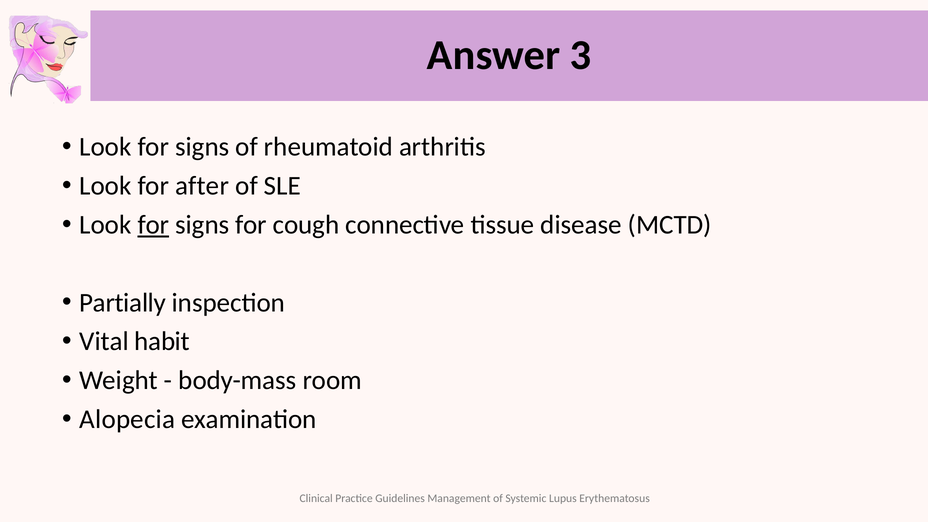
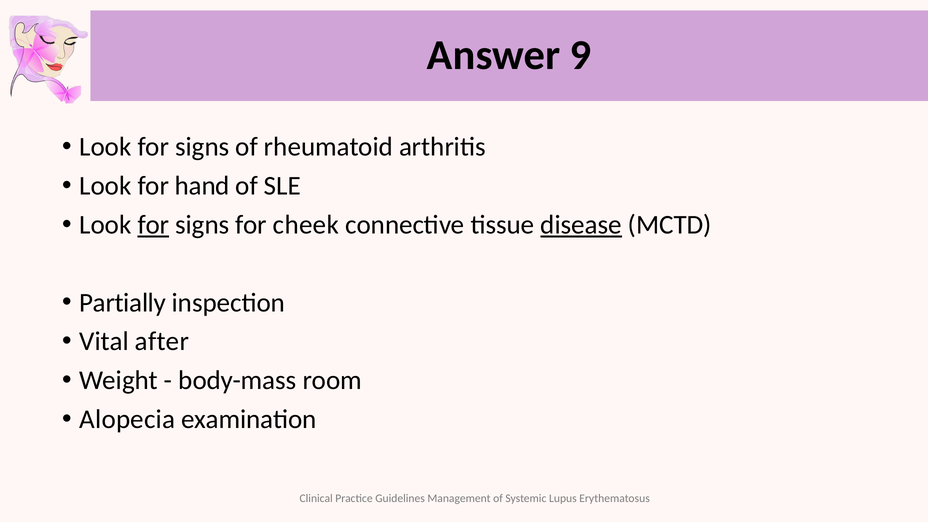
3: 3 -> 9
after: after -> hand
cough: cough -> cheek
disease underline: none -> present
habit: habit -> after
